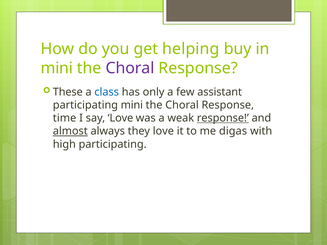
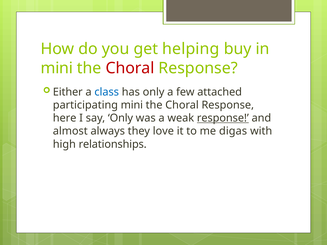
Choral at (130, 68) colour: purple -> red
These: These -> Either
assistant: assistant -> attached
time: time -> here
say Love: Love -> Only
almost underline: present -> none
high participating: participating -> relationships
